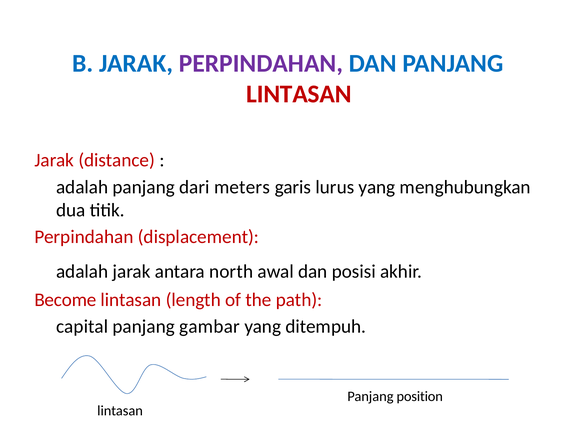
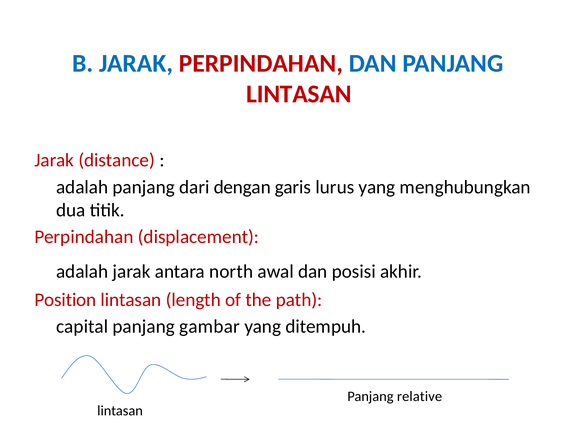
PERPINDAHAN at (261, 63) colour: purple -> red
meters: meters -> dengan
Become: Become -> Position
position: position -> relative
